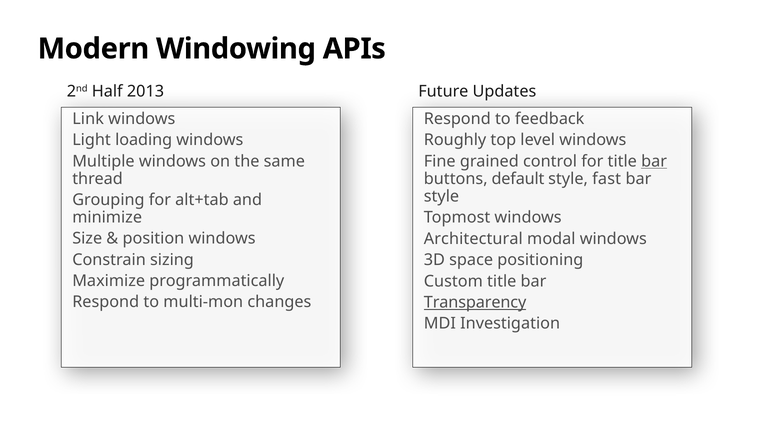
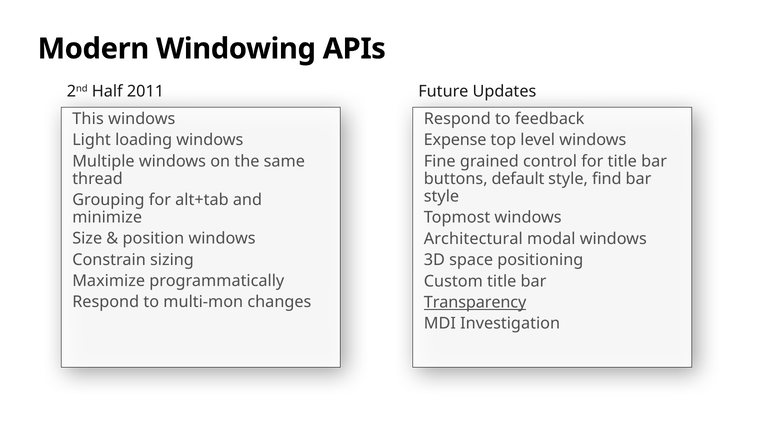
2013: 2013 -> 2011
Link: Link -> This
Roughly: Roughly -> Expense
bar at (654, 161) underline: present -> none
fast: fast -> find
